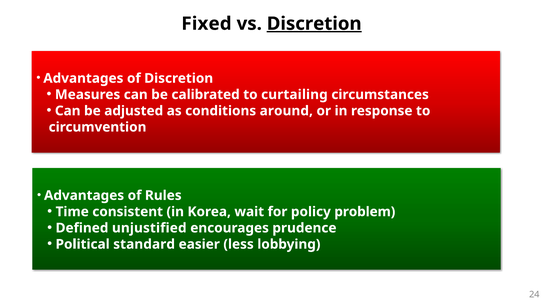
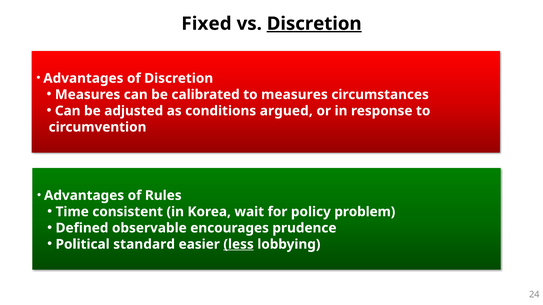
to curtailing: curtailing -> measures
around: around -> argued
unjustified: unjustified -> observable
less underline: none -> present
